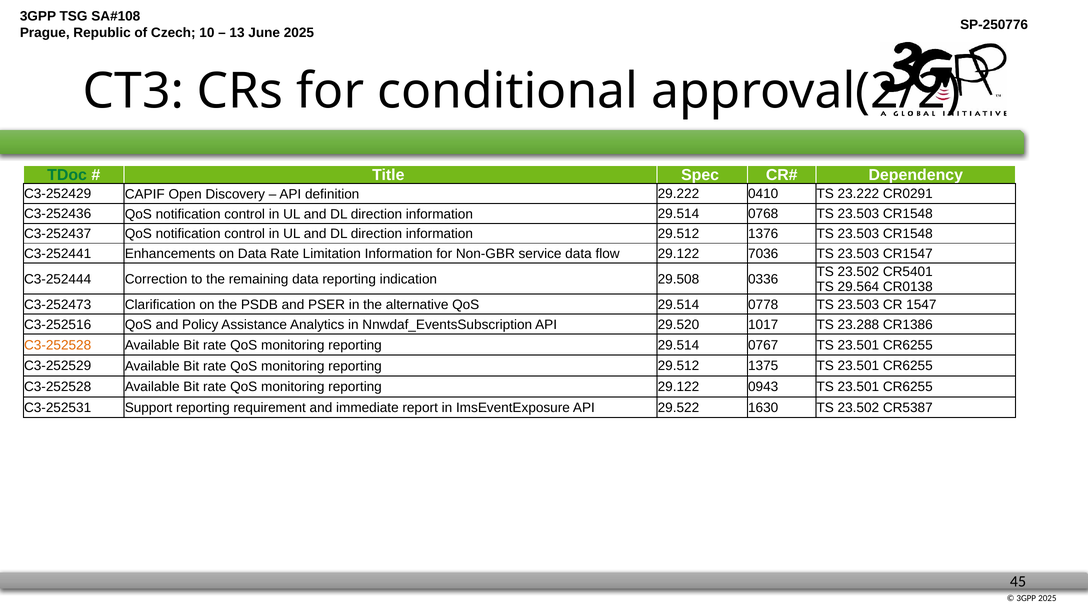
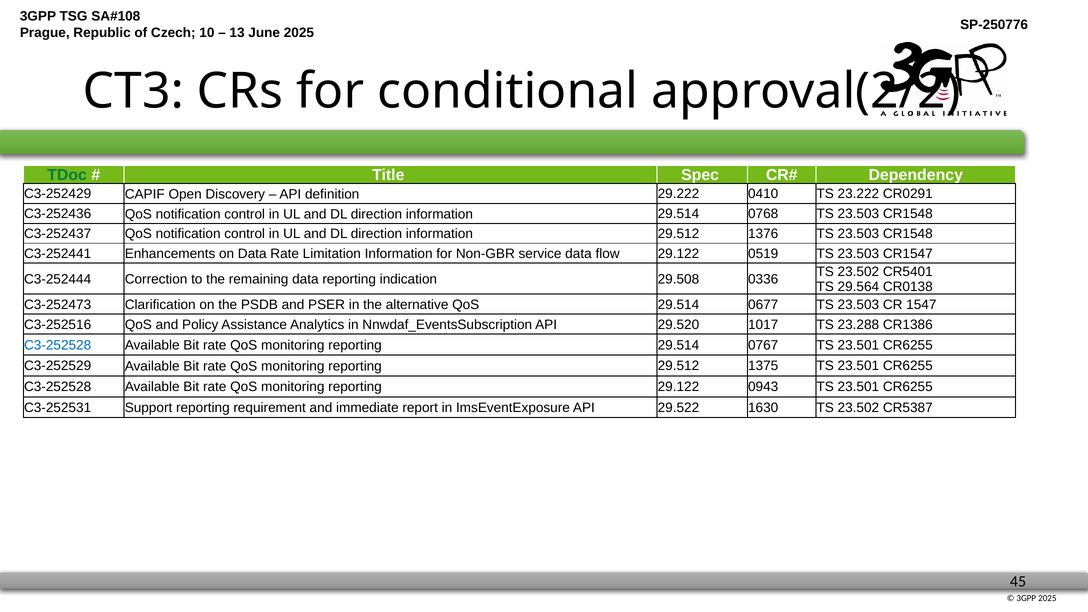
7036: 7036 -> 0519
0778: 0778 -> 0677
C3-252528 at (58, 345) colour: orange -> blue
